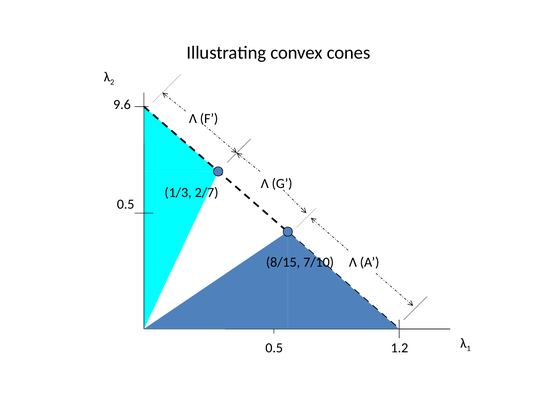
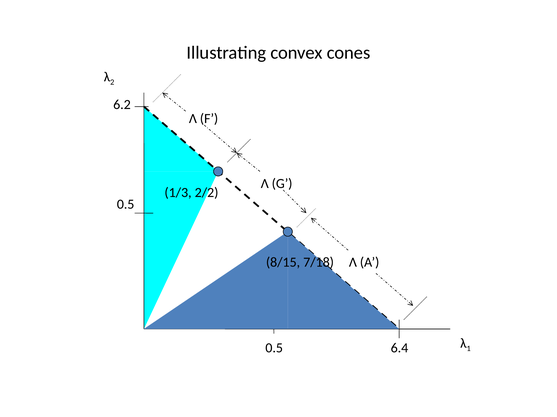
9.6: 9.6 -> 6.2
2/7: 2/7 -> 2/2
7/10: 7/10 -> 7/18
1.2: 1.2 -> 6.4
